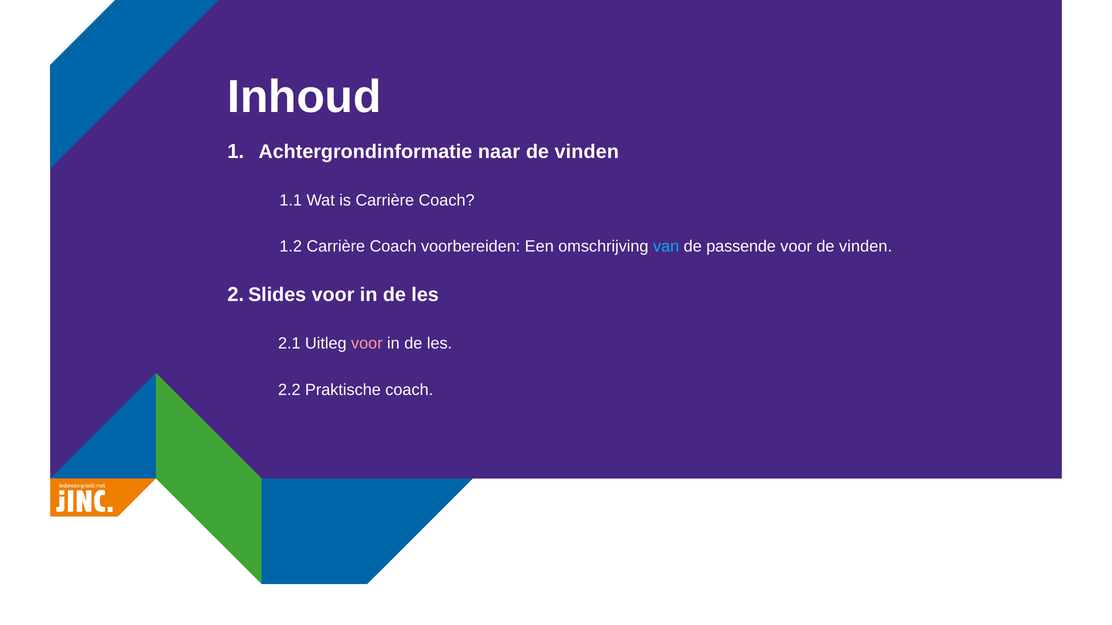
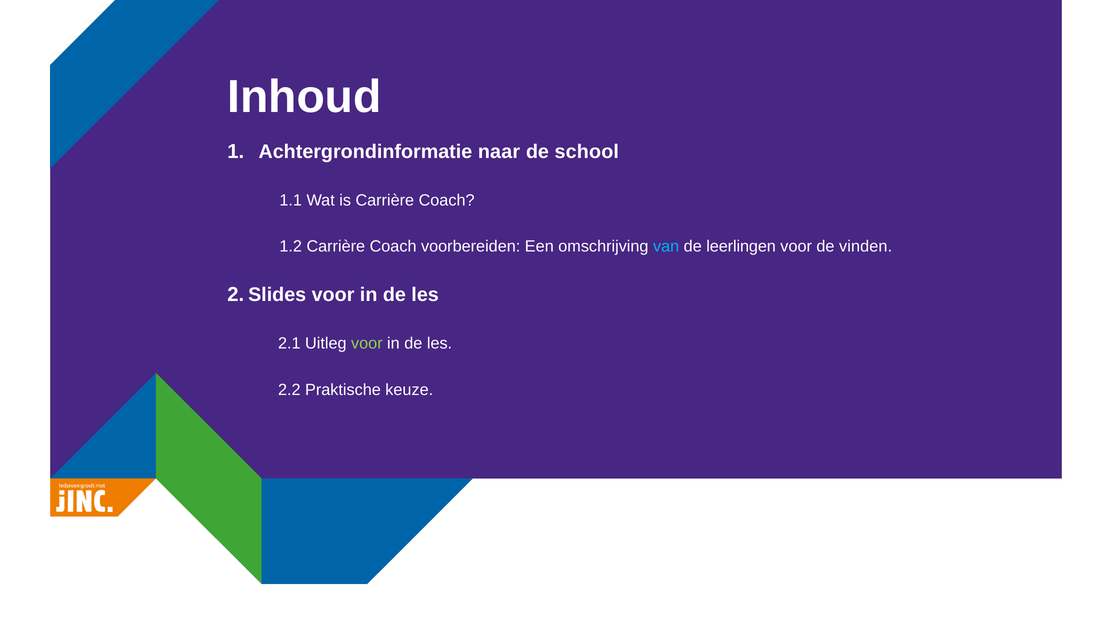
vinden at (587, 152): vinden -> school
passende: passende -> leerlingen
voor at (367, 344) colour: pink -> light green
Praktische coach: coach -> keuze
